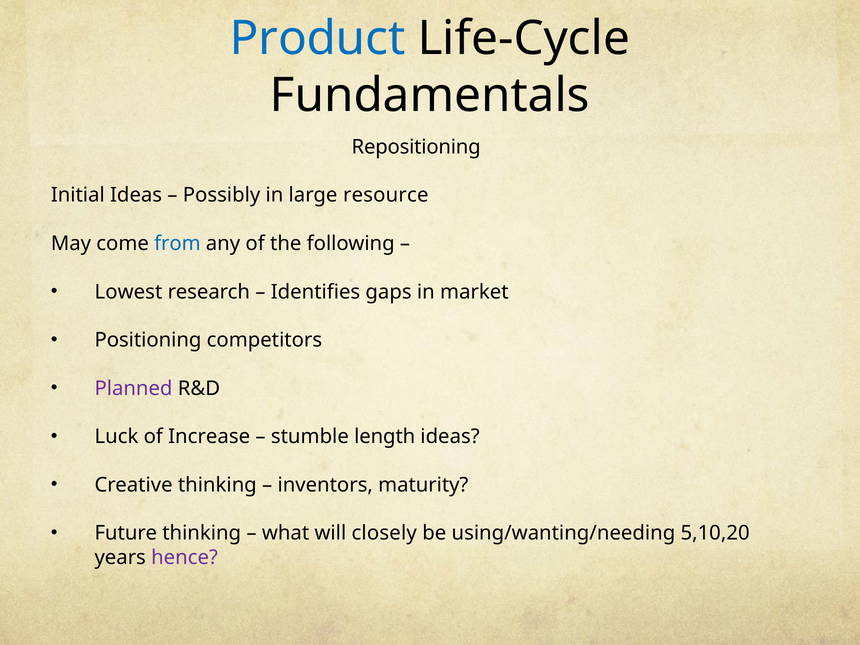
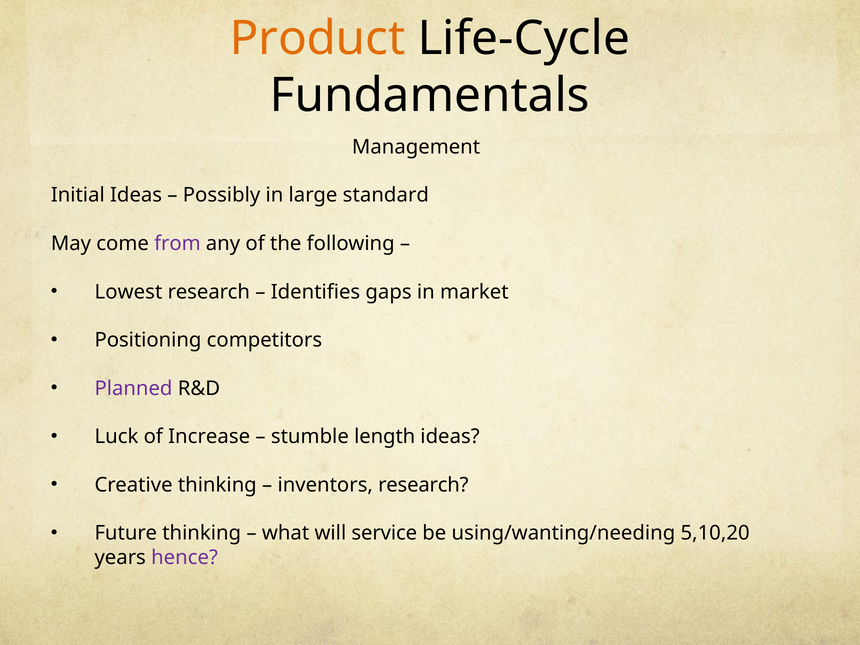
Product colour: blue -> orange
Repositioning: Repositioning -> Management
resource: resource -> standard
from colour: blue -> purple
inventors maturity: maturity -> research
closely: closely -> service
